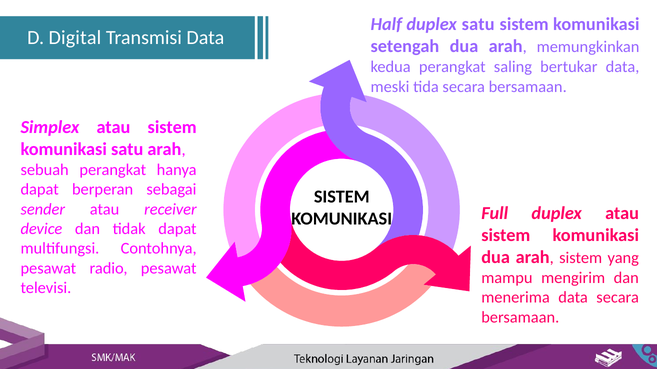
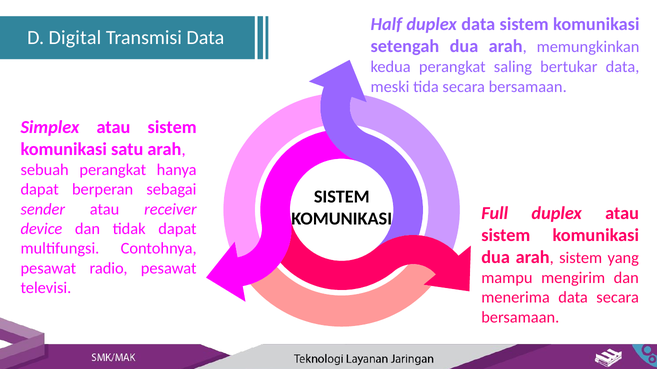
duplex satu: satu -> data
